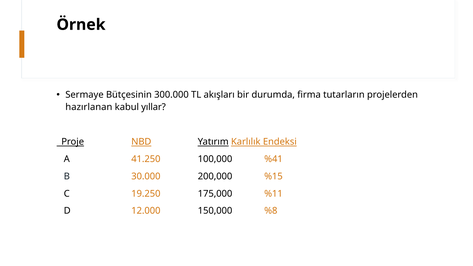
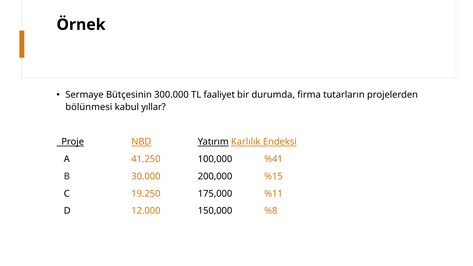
akışları: akışları -> faaliyet
hazırlanan: hazırlanan -> bölünmesi
